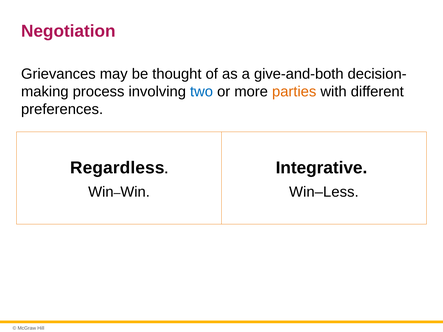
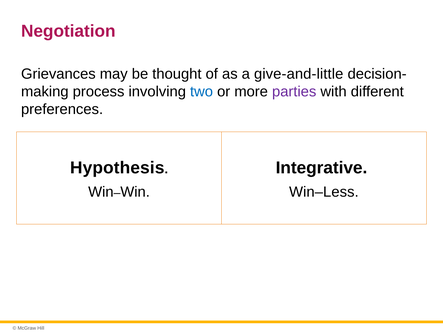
give-and-both: give-and-both -> give-and-little
parties colour: orange -> purple
Regardless: Regardless -> Hypothesis
